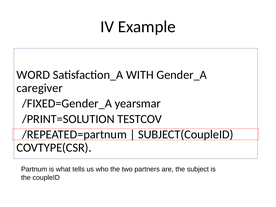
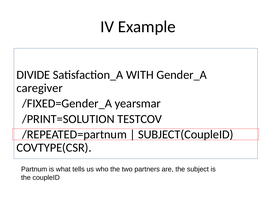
WORD: WORD -> DIVIDE
